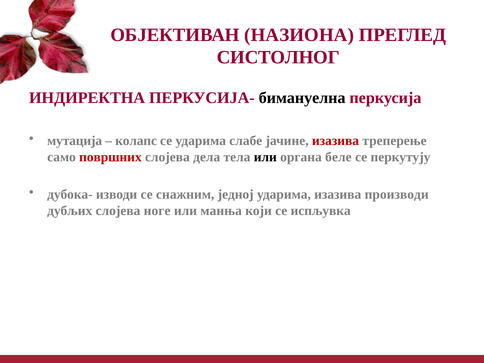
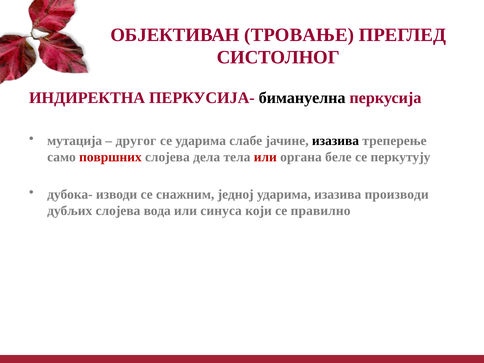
НАЗИОНА: НАЗИОНА -> ТРОВАЊЕ
колапс: колапс -> другог
изазива at (335, 141) colour: red -> black
или at (265, 157) colour: black -> red
ноге: ноге -> вода
манња: манња -> синуса
испљувка: испљувка -> правилно
